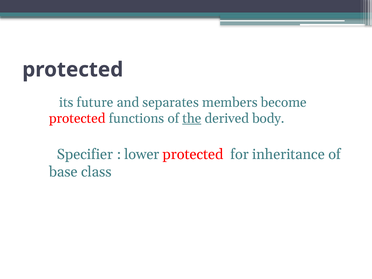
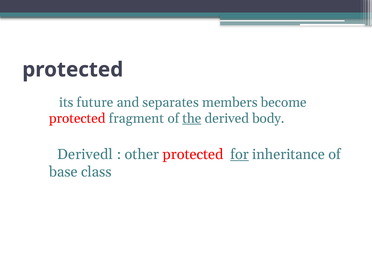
functions: functions -> fragment
Specifier: Specifier -> Derivedl
lower: lower -> other
for underline: none -> present
